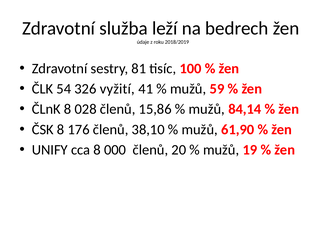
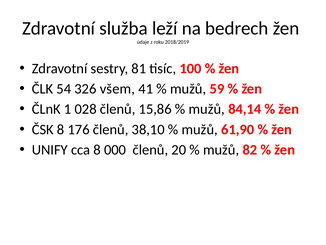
vyžití: vyžití -> všem
ČLnK 8: 8 -> 1
19: 19 -> 82
